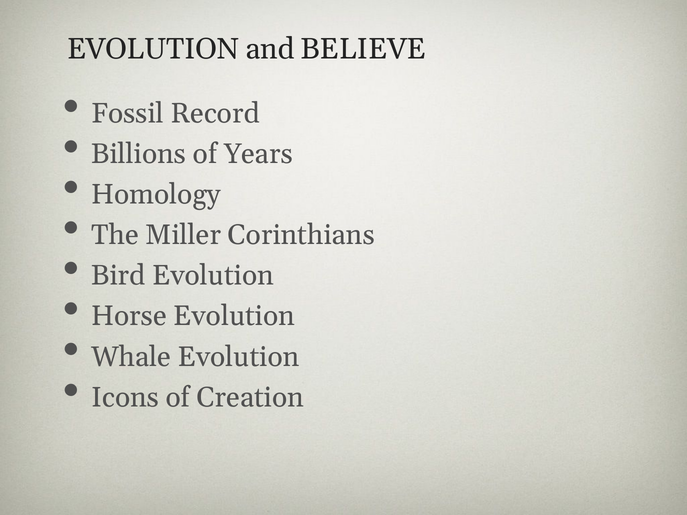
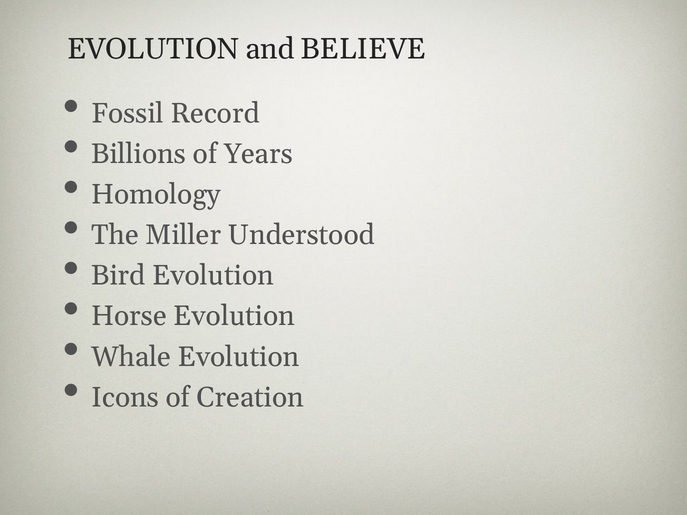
Corinthians: Corinthians -> Understood
